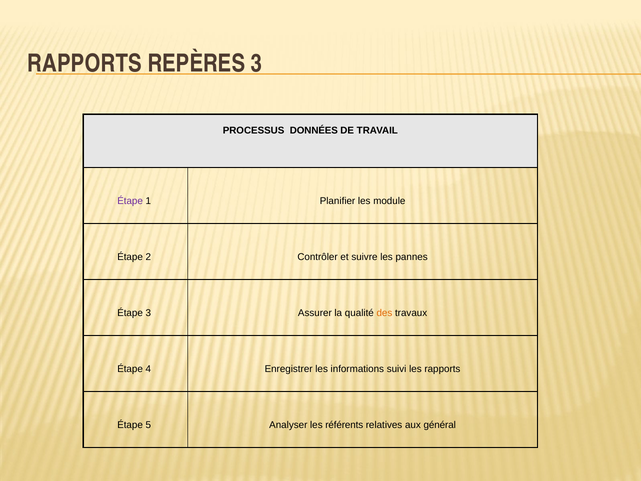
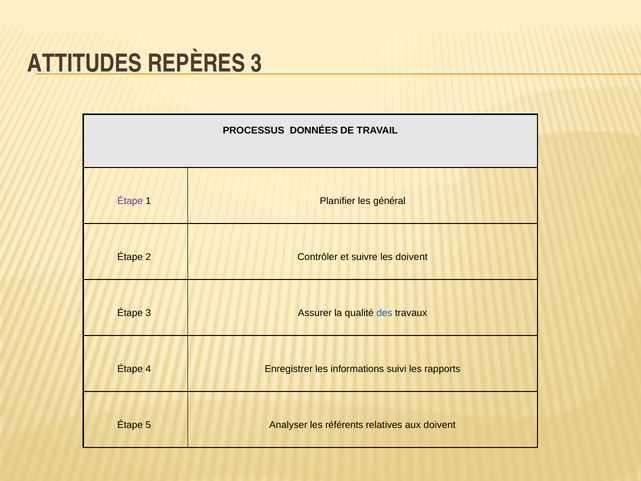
RAPPORTS at (85, 63): RAPPORTS -> ATTITUDES
module: module -> général
les pannes: pannes -> doivent
des colour: orange -> blue
aux général: général -> doivent
